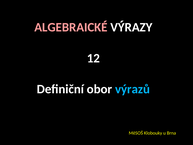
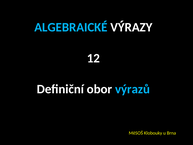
ALGEBRAICKÉ colour: pink -> light blue
